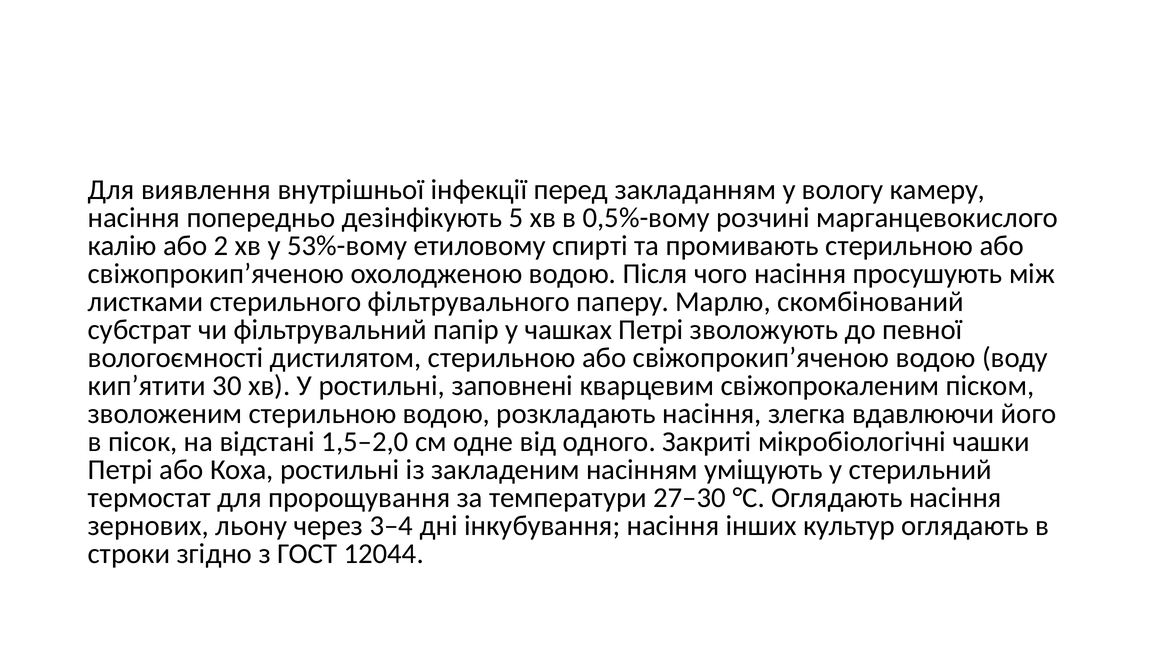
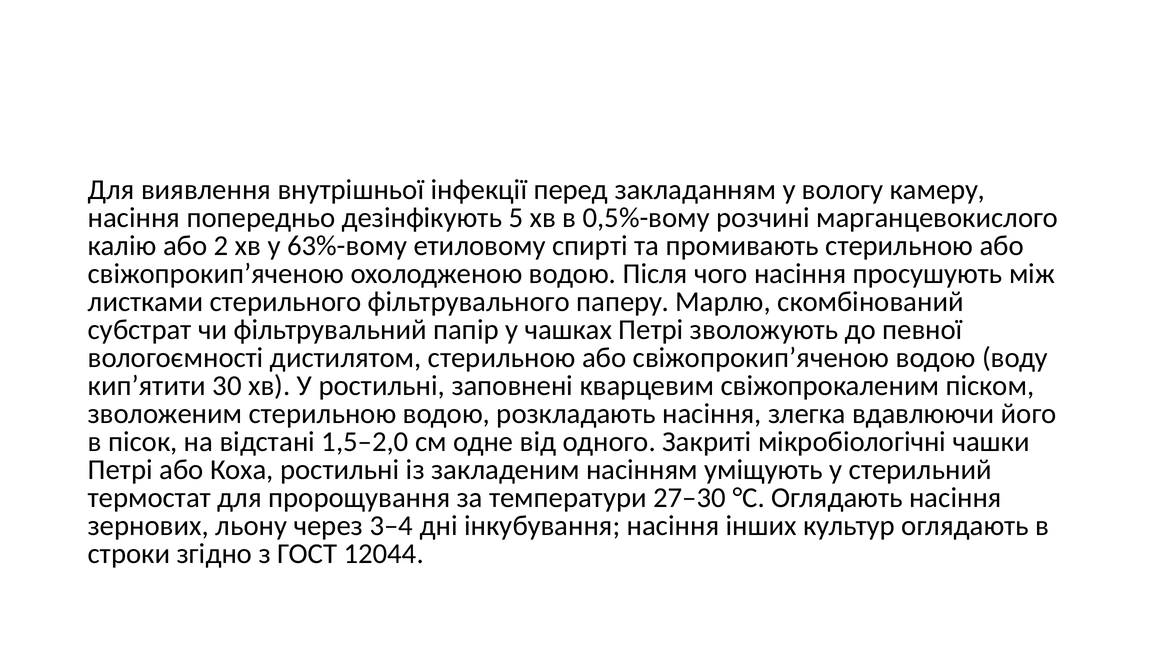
53%-вому: 53%-вому -> 63%-вому
